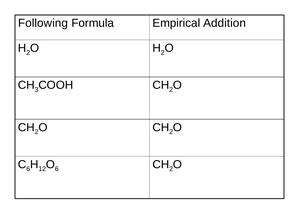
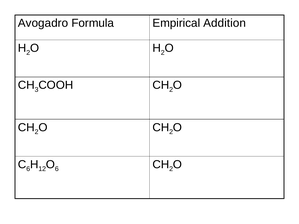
Following: Following -> Avogadro
